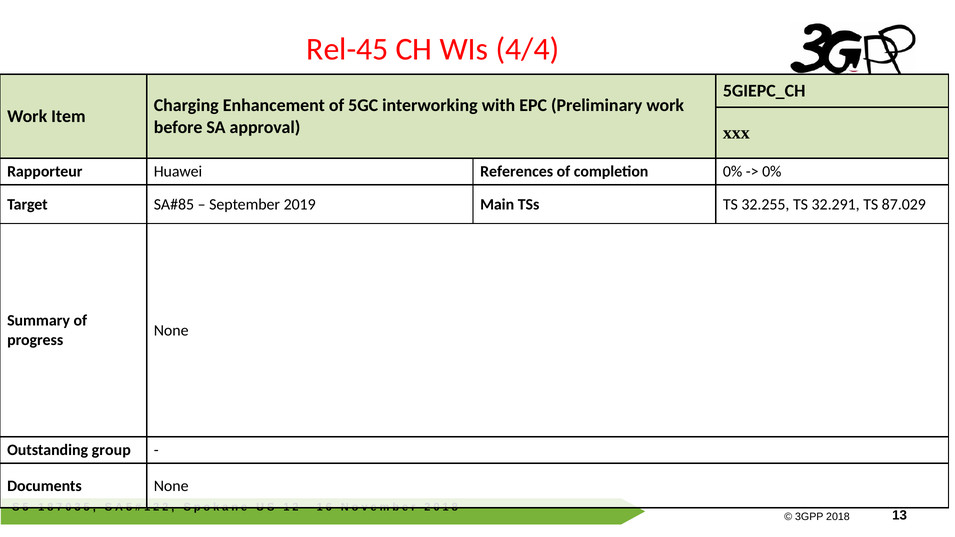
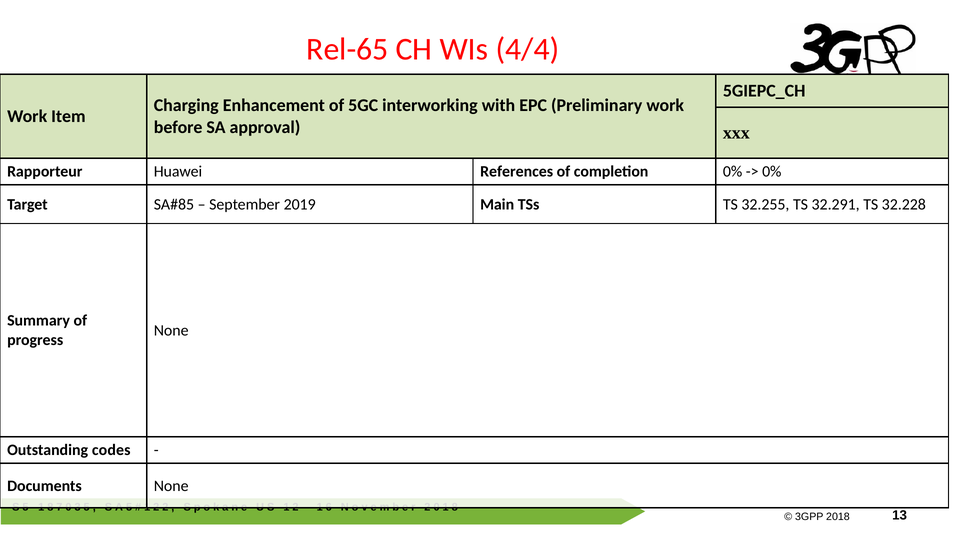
Rel-45: Rel-45 -> Rel-65
87.029: 87.029 -> 32.228
group: group -> codes
